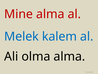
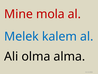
Mine alma: alma -> mola
